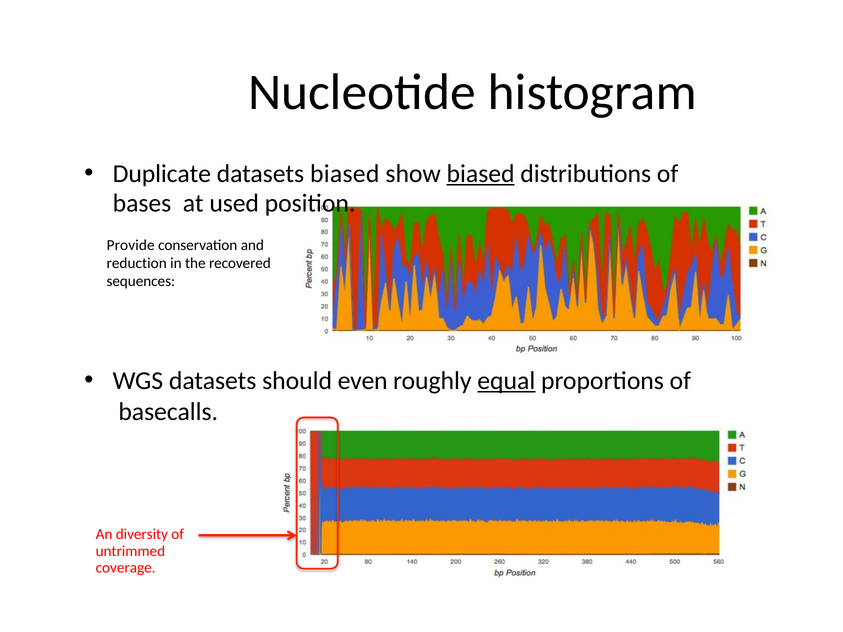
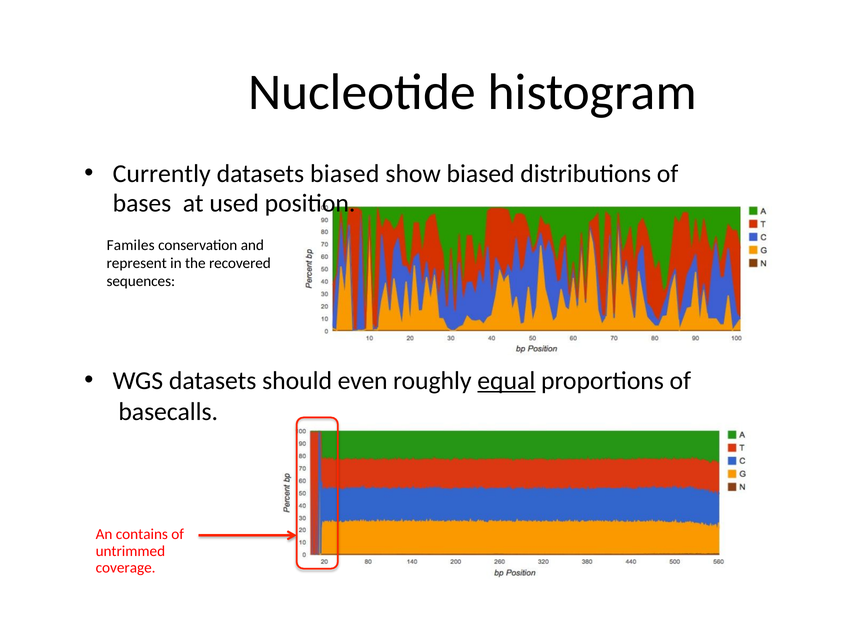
Duplicate: Duplicate -> Currently
biased at (481, 174) underline: present -> none
Provide: Provide -> Familes
reduction: reduction -> represent
diversity: diversity -> contains
